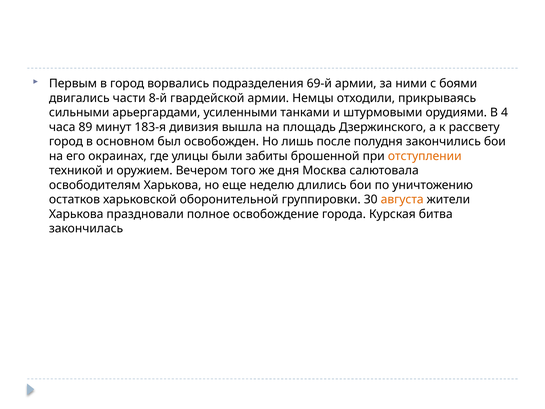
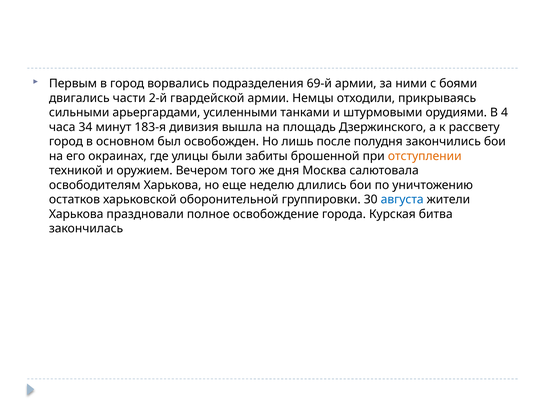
8-й: 8-й -> 2-й
89: 89 -> 34
августа colour: orange -> blue
